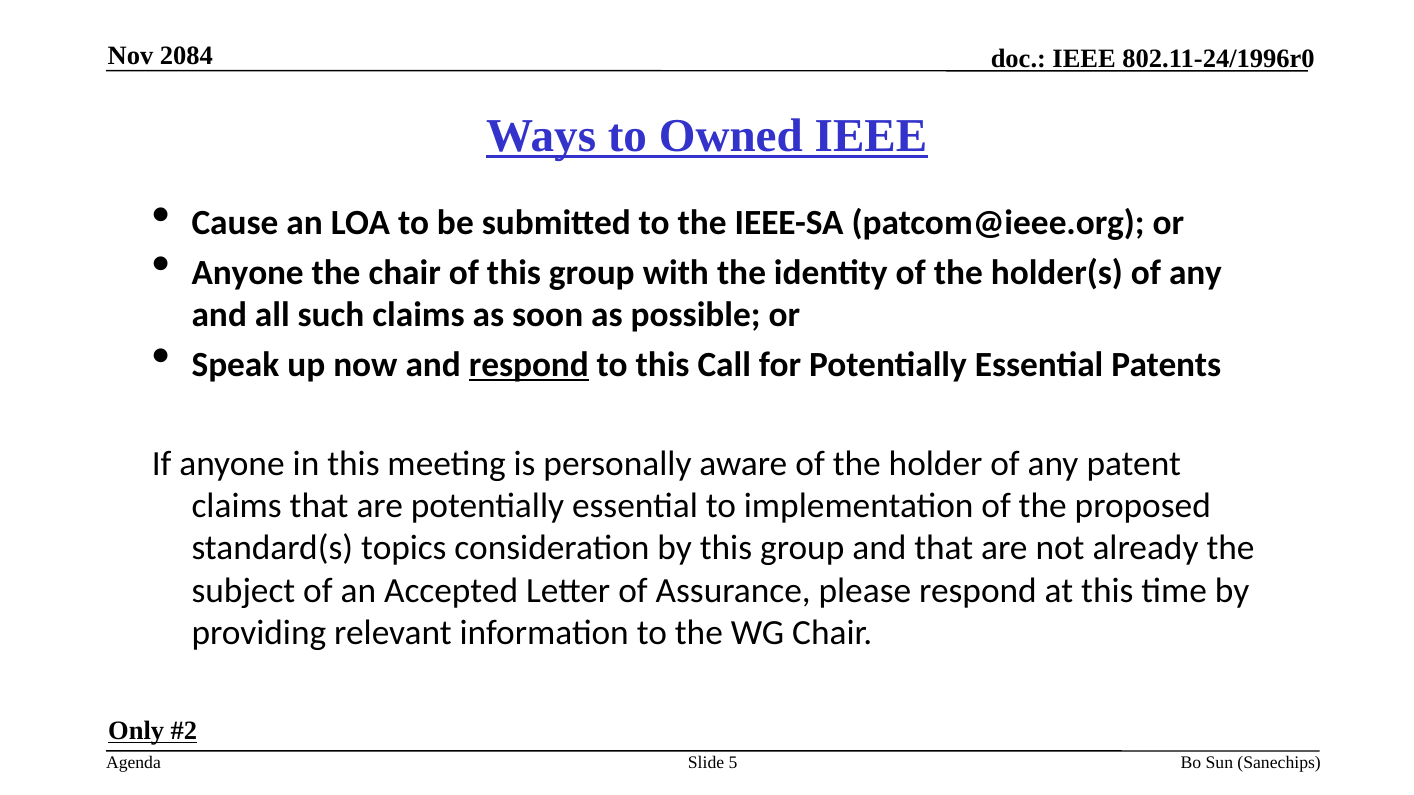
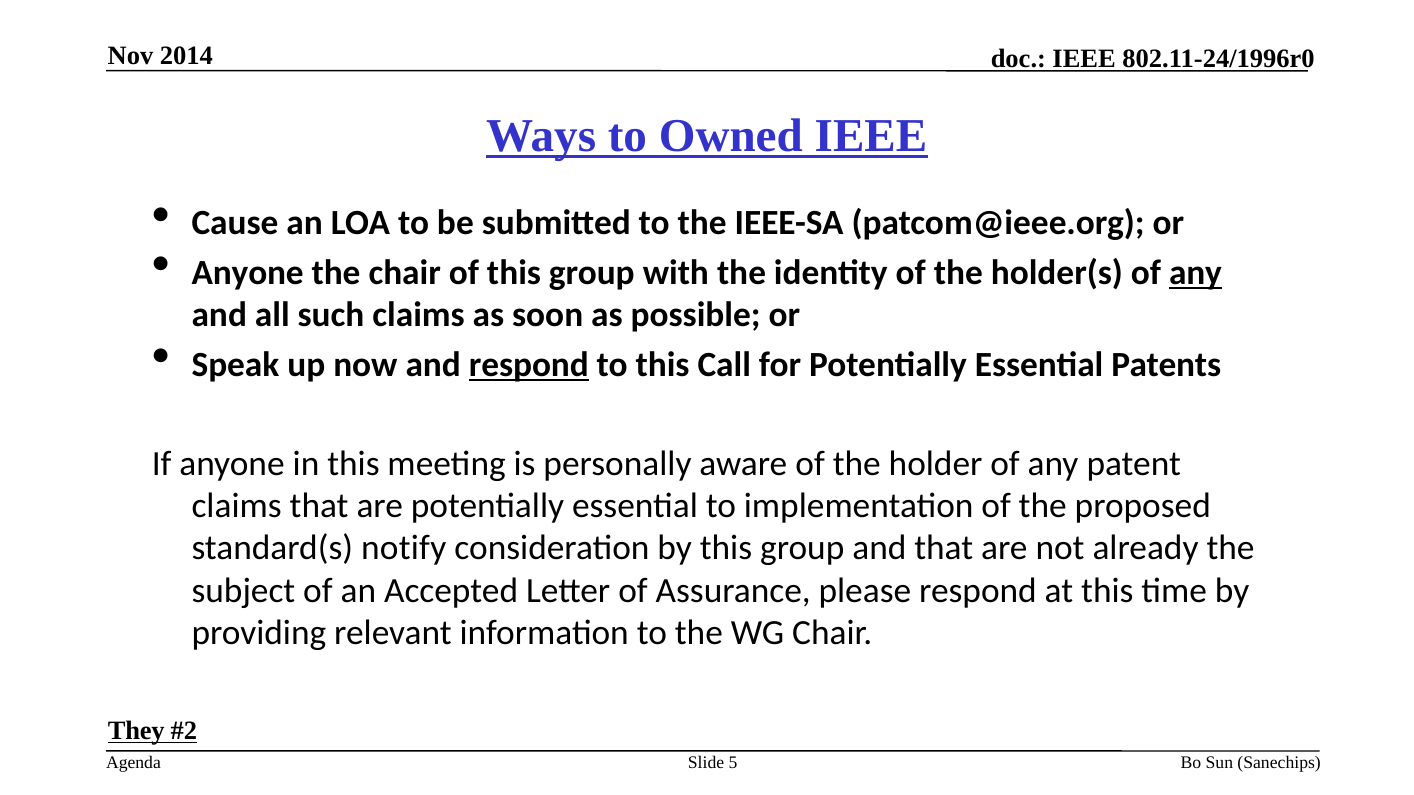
2084: 2084 -> 2014
any at (1195, 273) underline: none -> present
topics: topics -> notify
Only: Only -> They
